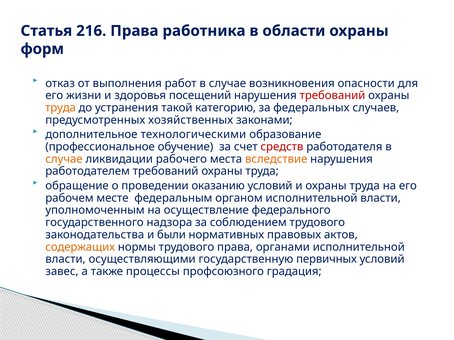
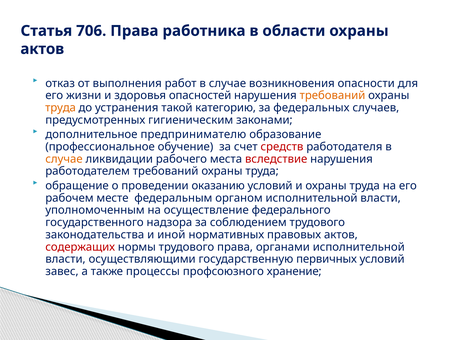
216: 216 -> 706
форм at (42, 49): форм -> актов
посещений: посещений -> опасностей
требований at (332, 96) colour: red -> orange
хозяйственных: хозяйственных -> гигиеническим
технологическими: технологическими -> предпринимателю
вследствие colour: orange -> red
были: были -> иной
содержащих colour: orange -> red
градация: градация -> хранение
